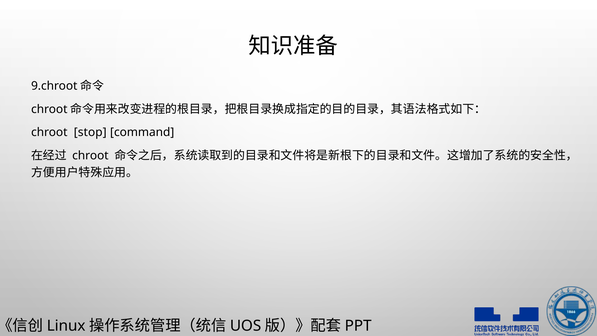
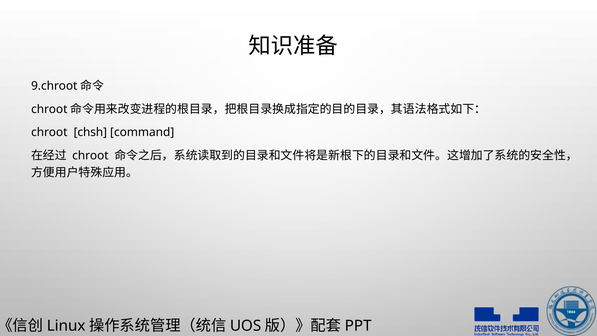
stop: stop -> chsh
